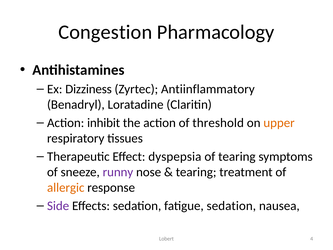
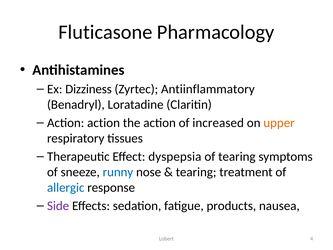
Congestion: Congestion -> Fluticasone
Action inhibit: inhibit -> action
threshold: threshold -> increased
runny colour: purple -> blue
allergic colour: orange -> blue
fatigue sedation: sedation -> products
